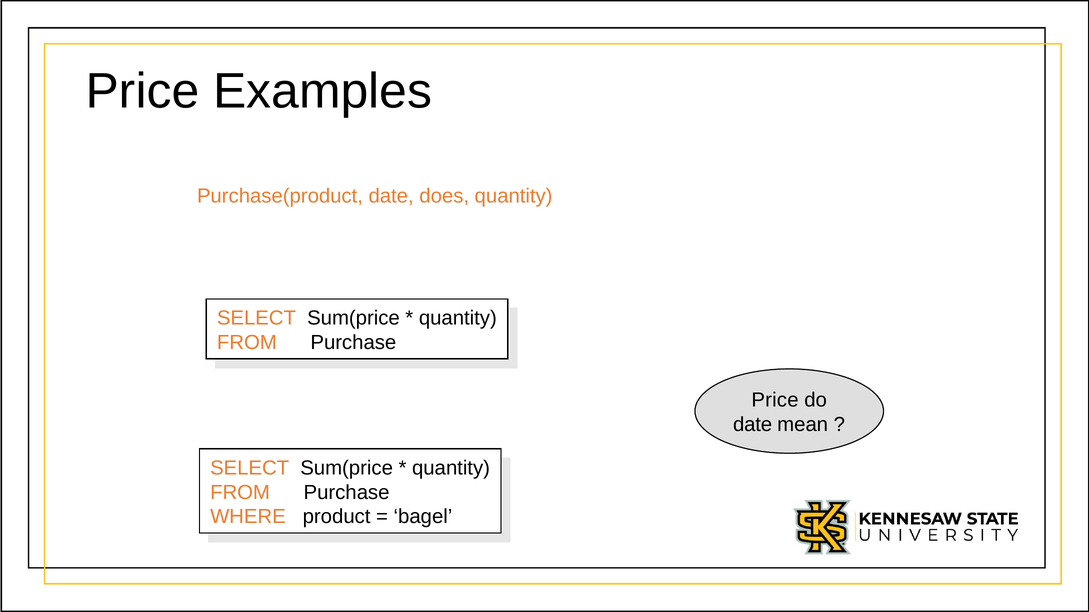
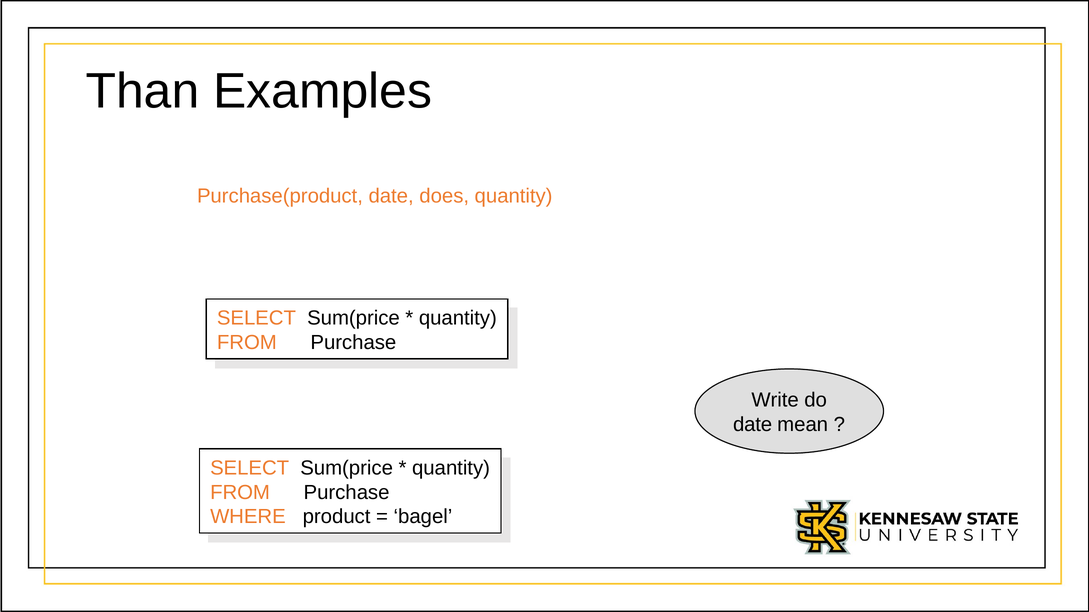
Price at (143, 92): Price -> Than
Price at (775, 401): Price -> Write
